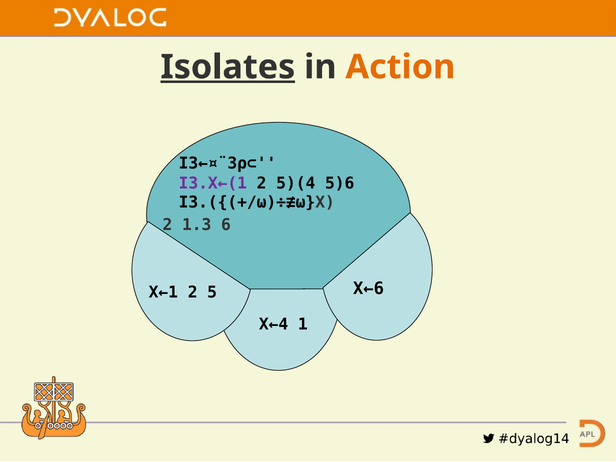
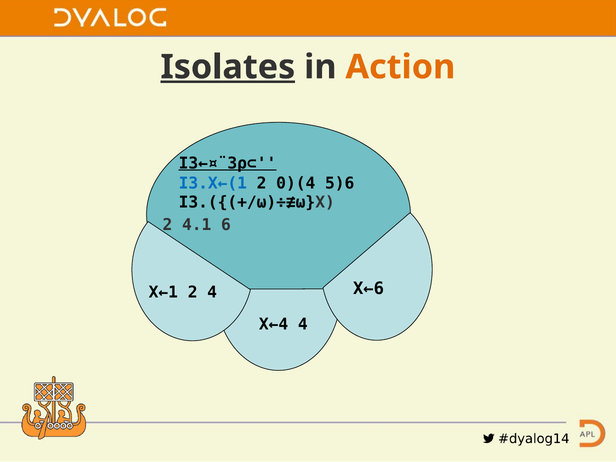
I3←¤¨3⍴⊂ underline: none -> present
I3.X←(1 colour: purple -> blue
5)(4: 5)(4 -> 0)(4
1.3: 1.3 -> 4.1
2 5: 5 -> 4
X←4 1: 1 -> 4
